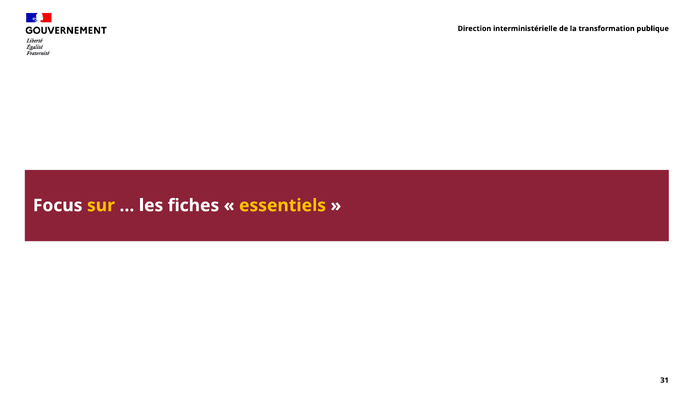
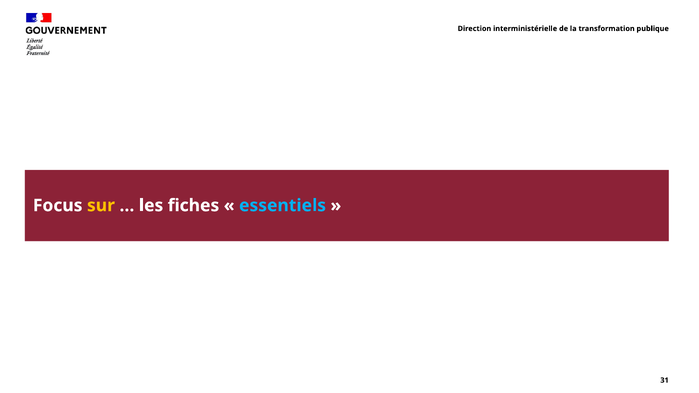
essentiels colour: yellow -> light blue
